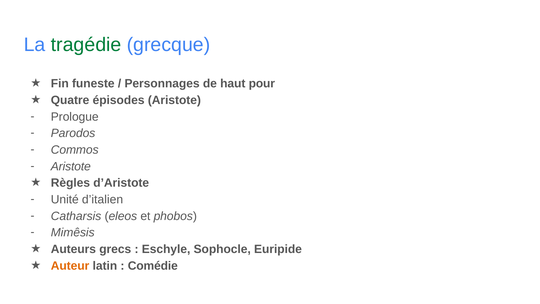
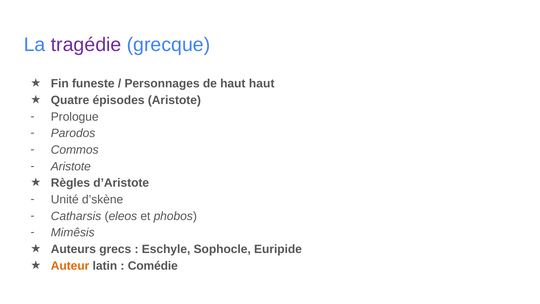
tragédie colour: green -> purple
haut pour: pour -> haut
d’italien: d’italien -> d’skène
